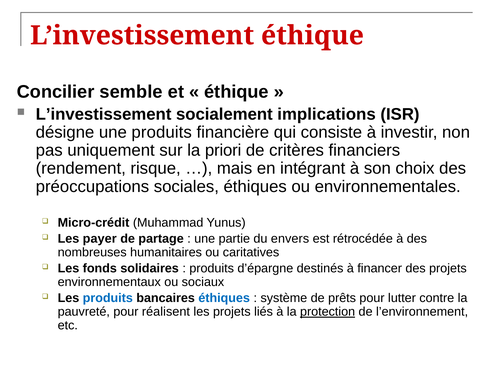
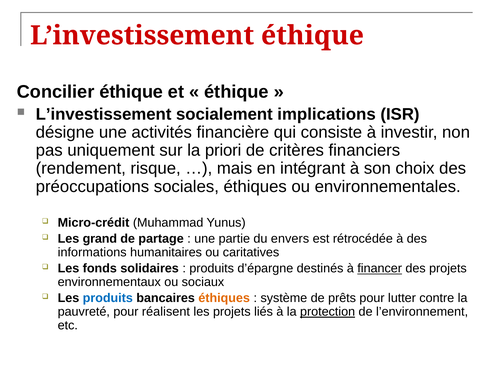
Concilier semble: semble -> éthique
une produits: produits -> activités
payer: payer -> grand
nombreuses: nombreuses -> informations
financer underline: none -> present
éthiques at (224, 298) colour: blue -> orange
